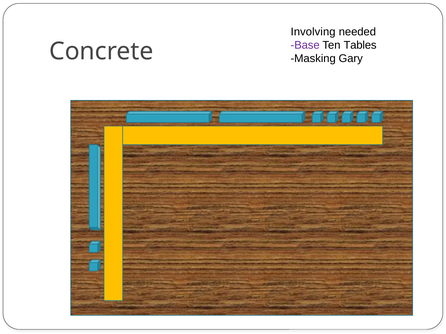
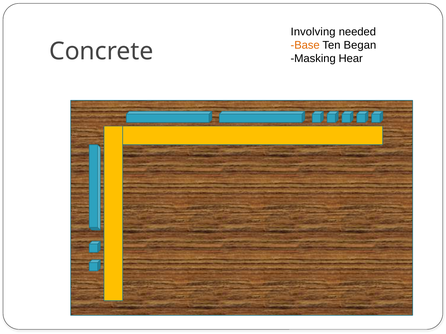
Base colour: purple -> orange
Tables: Tables -> Began
Gary: Gary -> Hear
